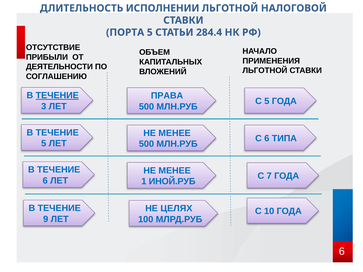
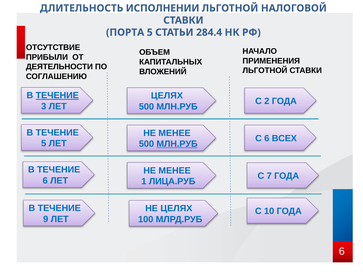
ПРАВА at (167, 96): ПРАВА -> ЦЕЛЯХ
С 5: 5 -> 2
ТИПА: ТИПА -> ВСЕХ
МЛН.РУБ at (177, 144) underline: none -> present
ИНОЙ.РУБ: ИНОЙ.РУБ -> ЛИЦА.РУБ
